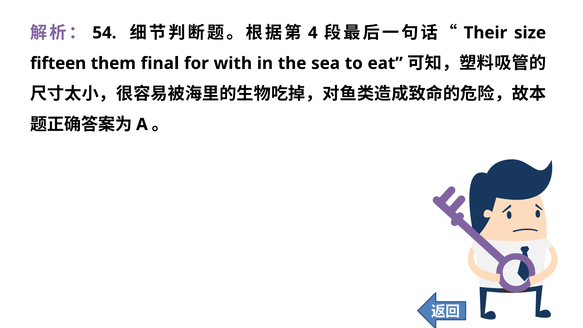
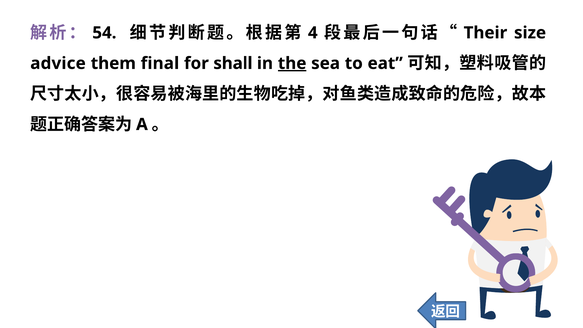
fifteen: fifteen -> advice
with: with -> shall
the underline: none -> present
